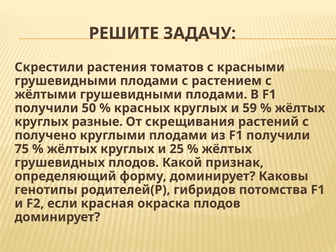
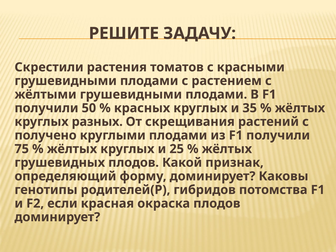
59: 59 -> 35
разные: разные -> разных
